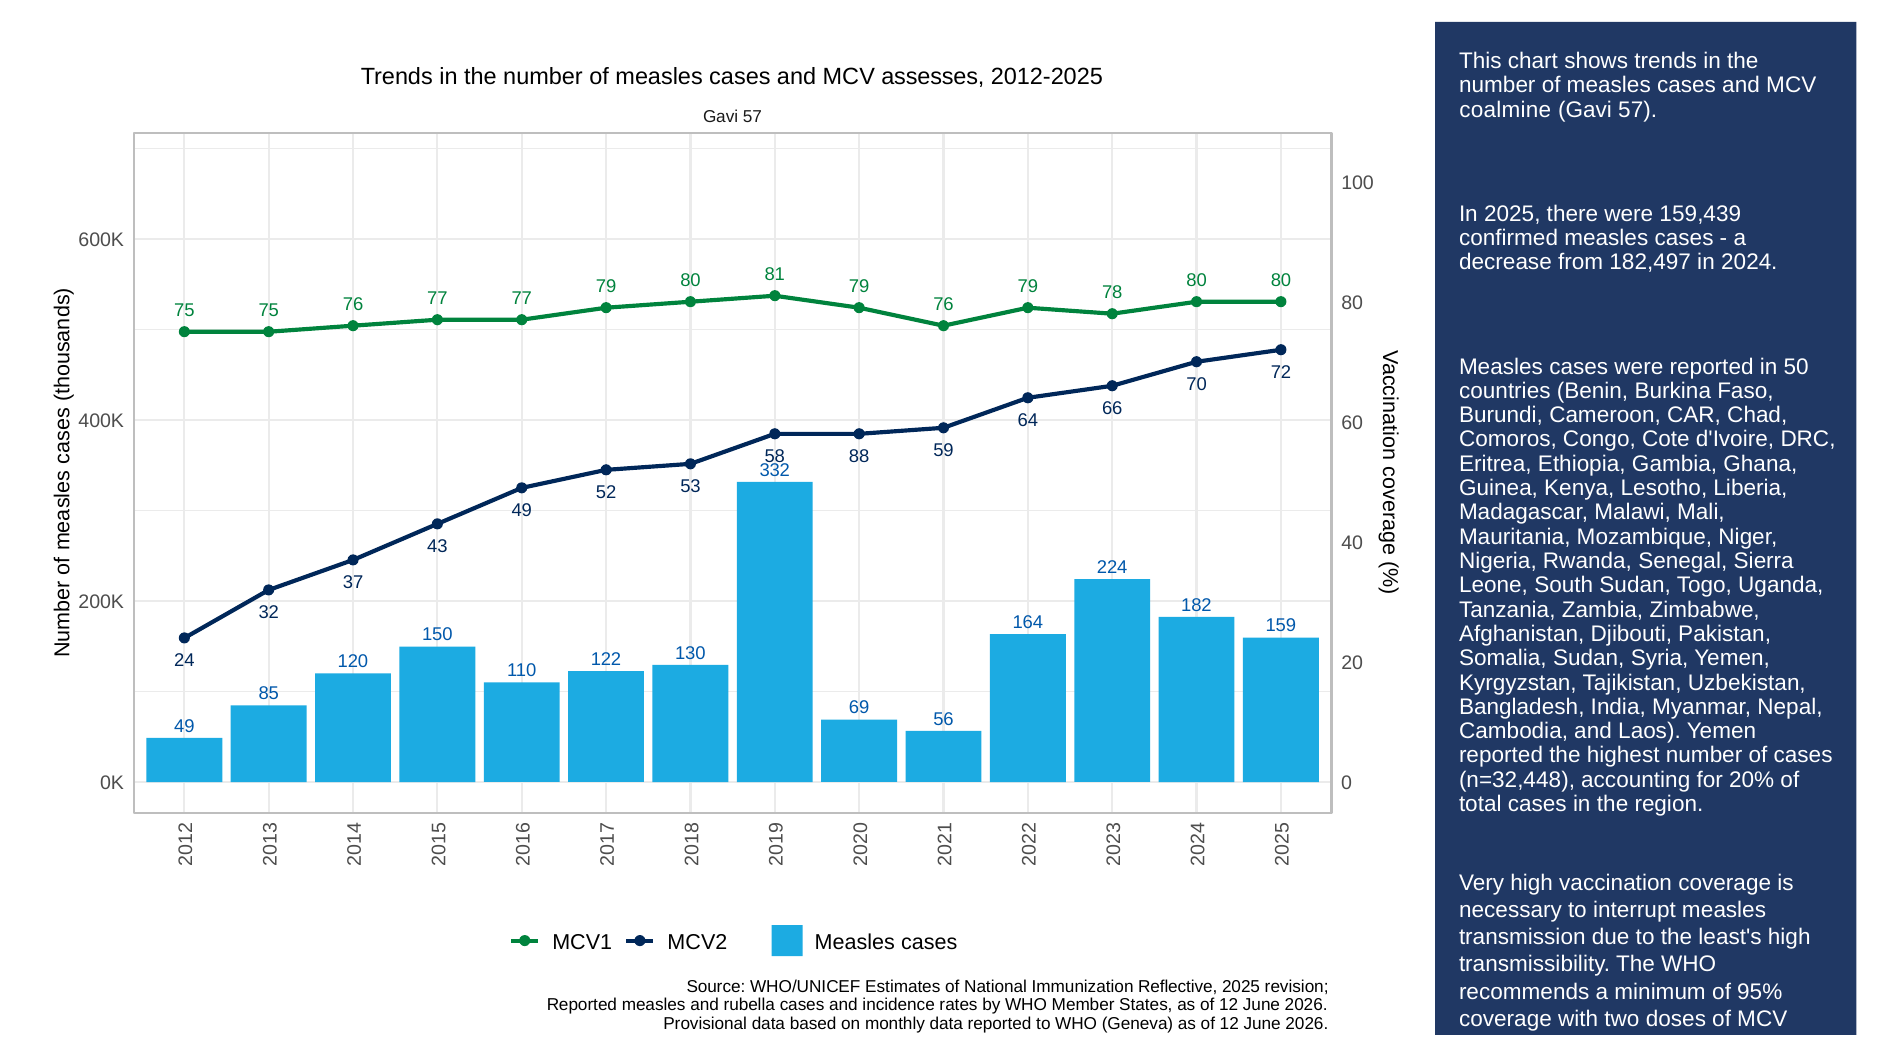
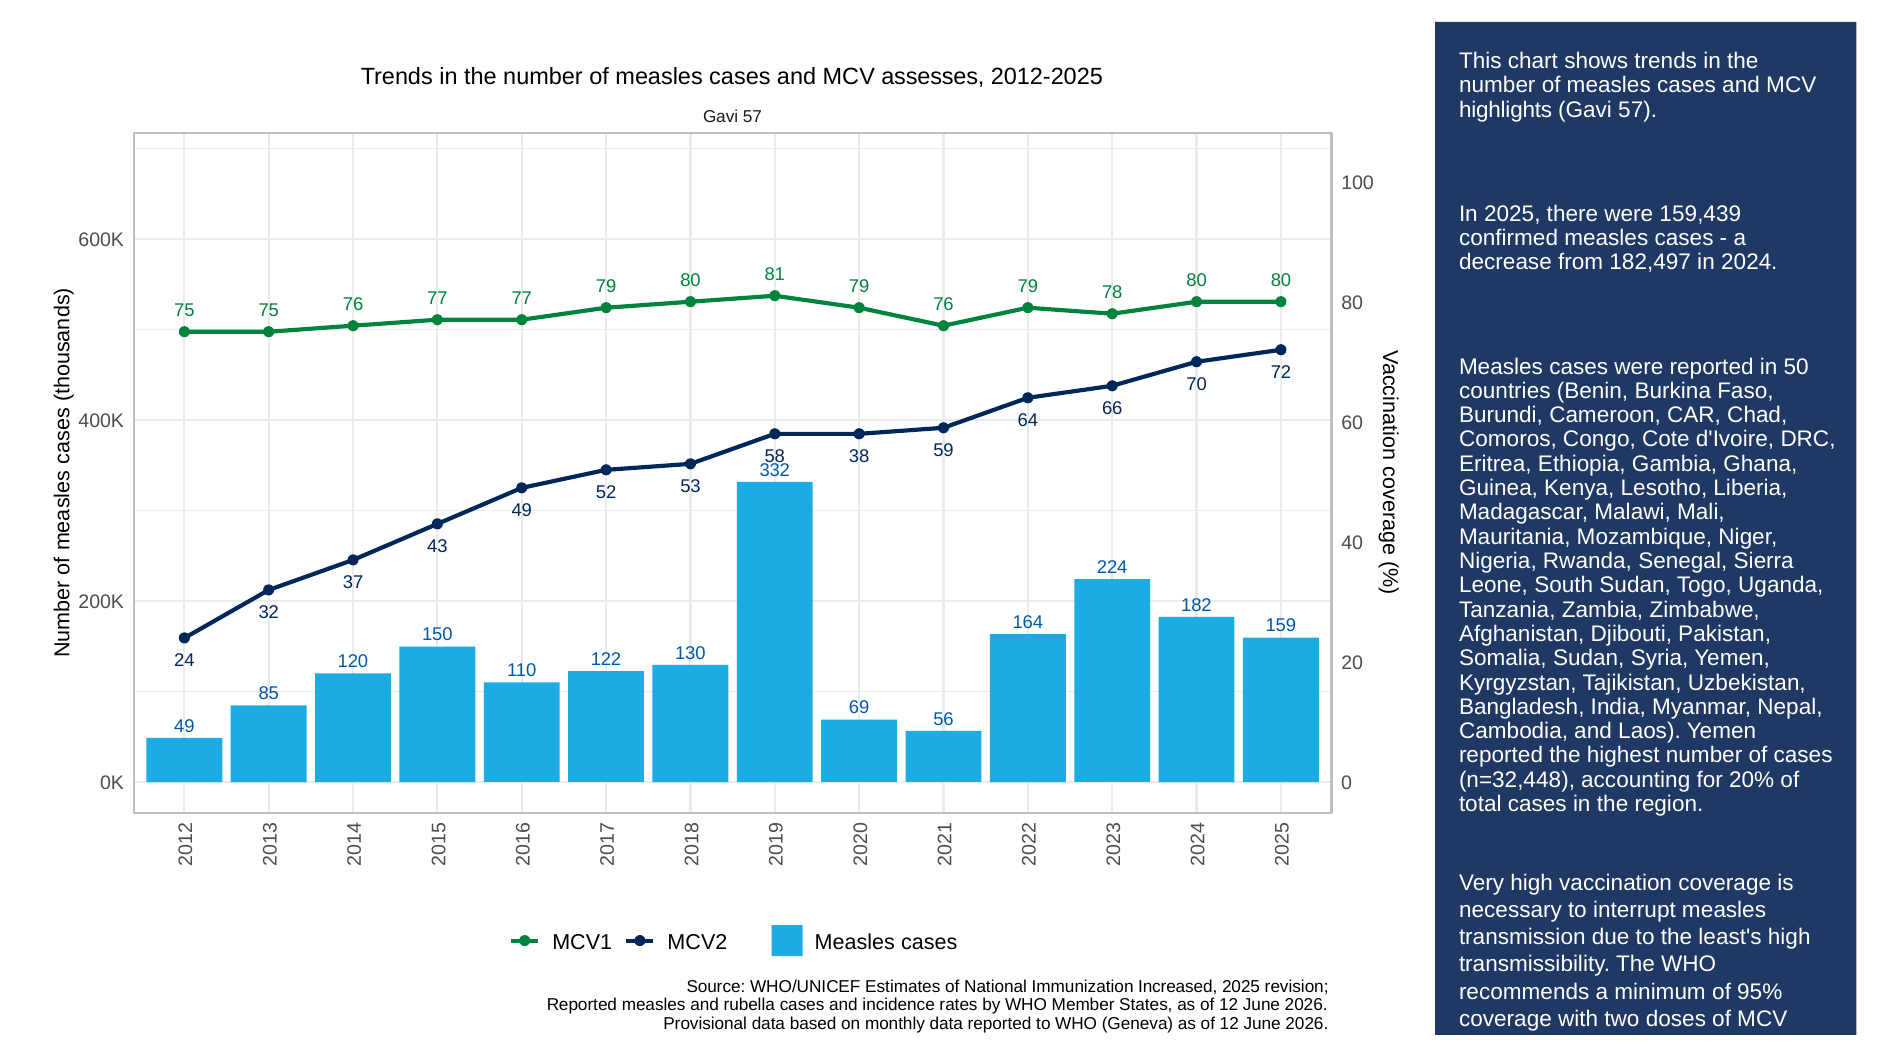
coalmine: coalmine -> highlights
88: 88 -> 38
Reflective: Reflective -> Increased
